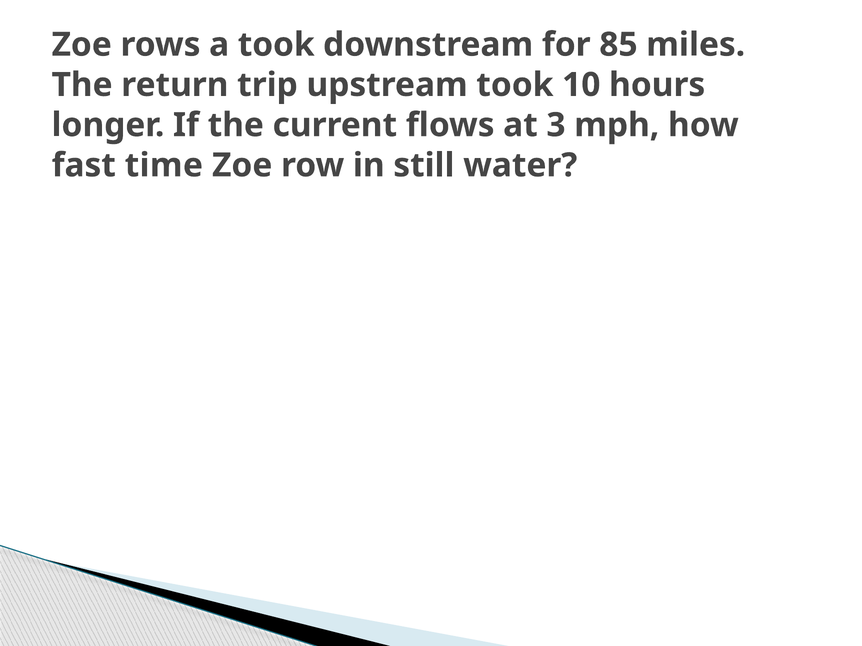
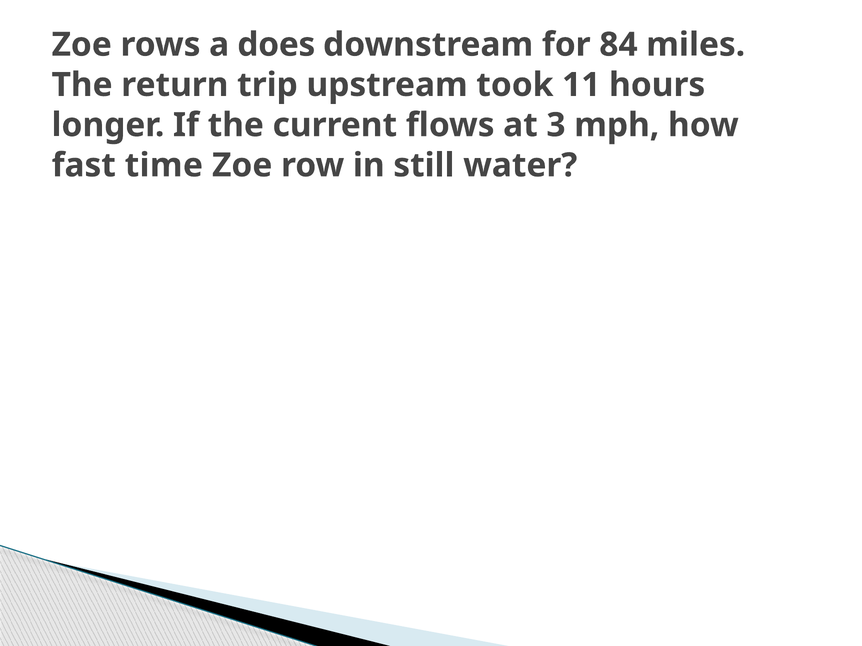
a took: took -> does
85: 85 -> 84
10: 10 -> 11
